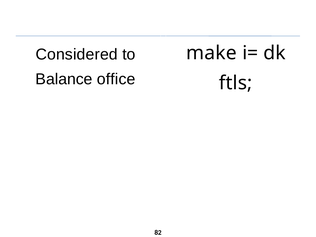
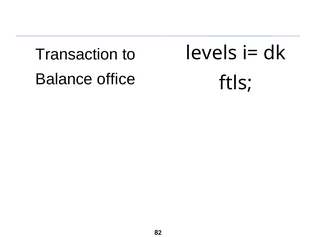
Considered: Considered -> Transaction
make: make -> levels
